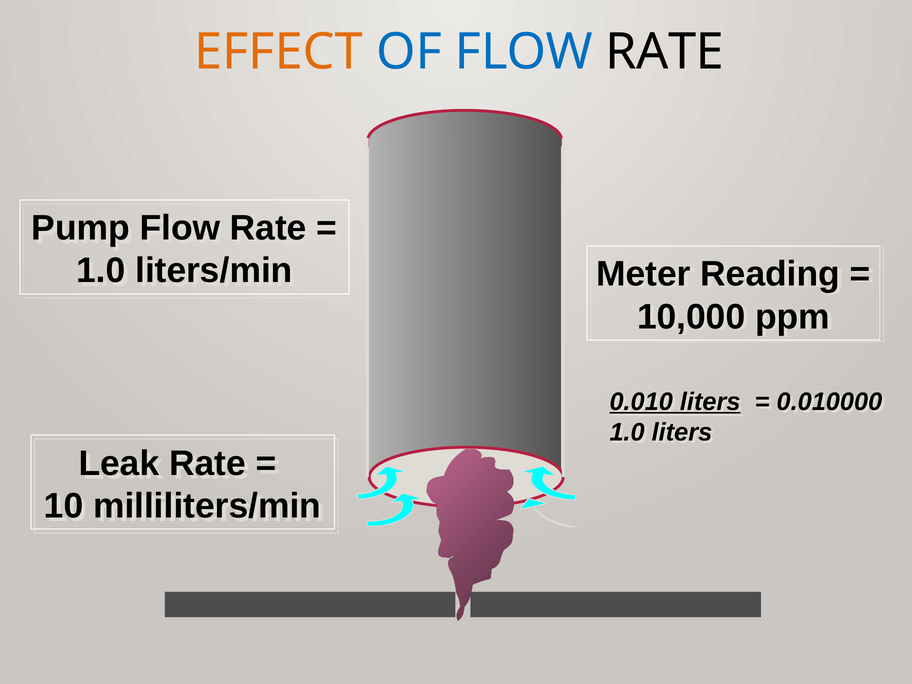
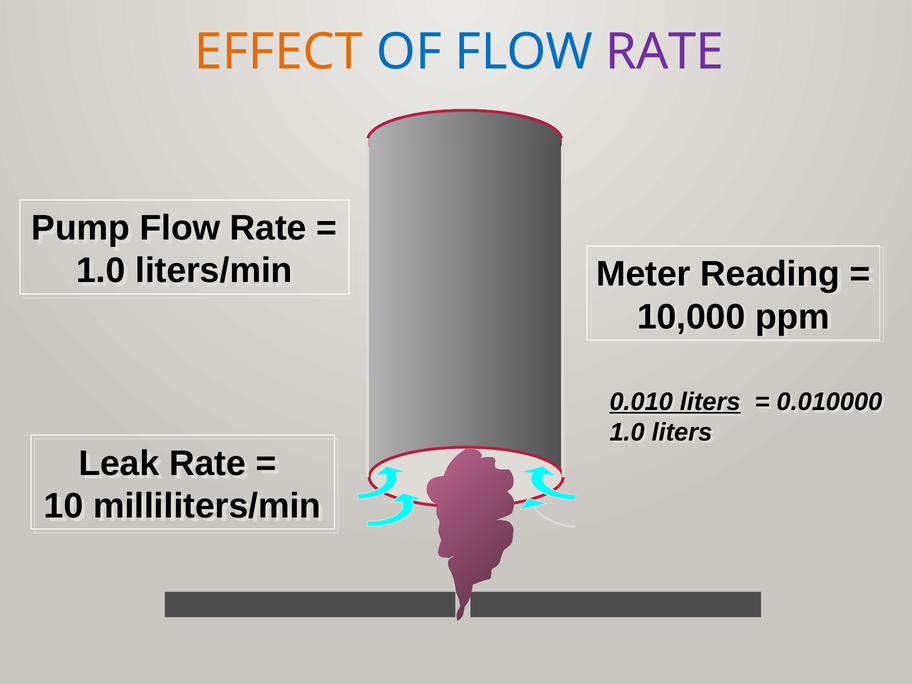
RATE at (665, 52) colour: black -> purple
